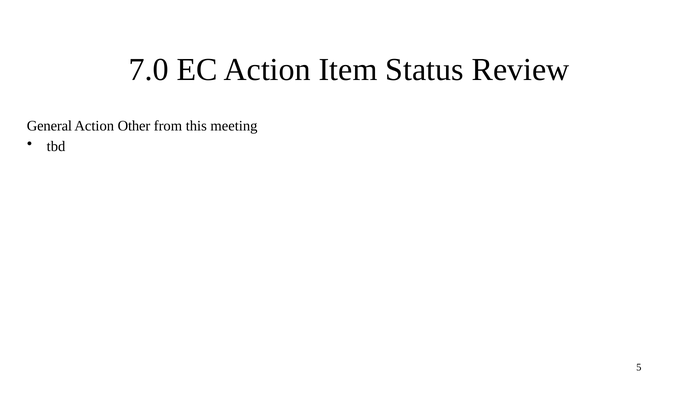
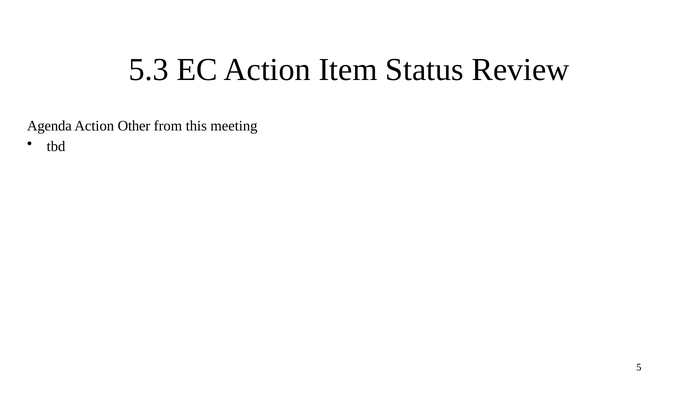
7.0: 7.0 -> 5.3
General: General -> Agenda
